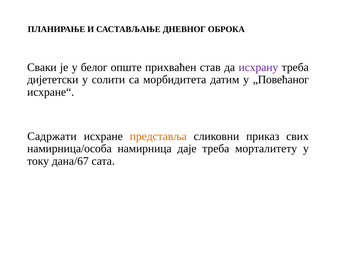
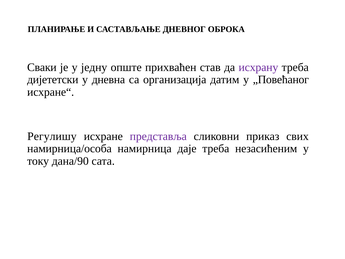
белог: белог -> једну
солити: солити -> дневна
морбидитета: морбидитета -> организација
Садржати: Садржати -> Регулишу
представља colour: orange -> purple
морталитету: морталитету -> незасићеним
дана/67: дана/67 -> дана/90
